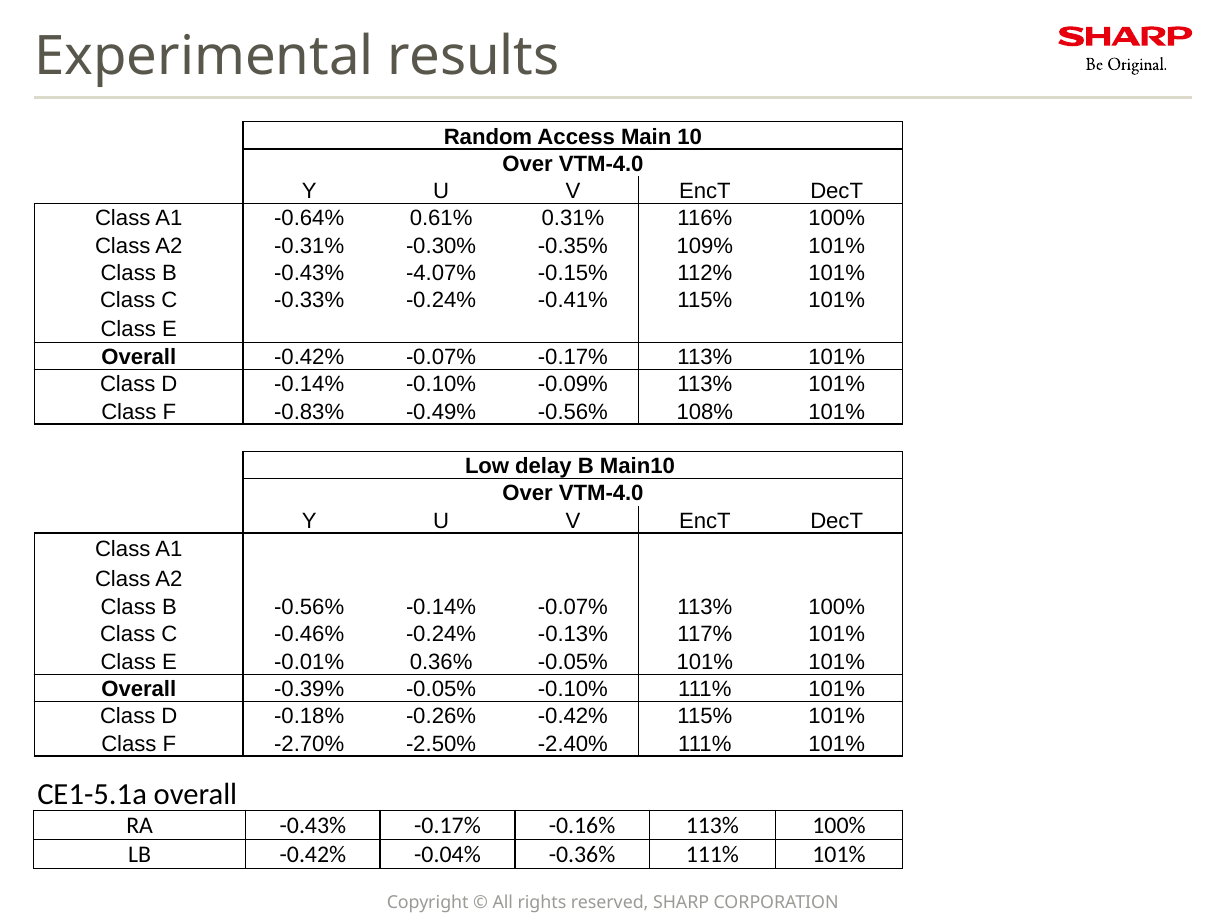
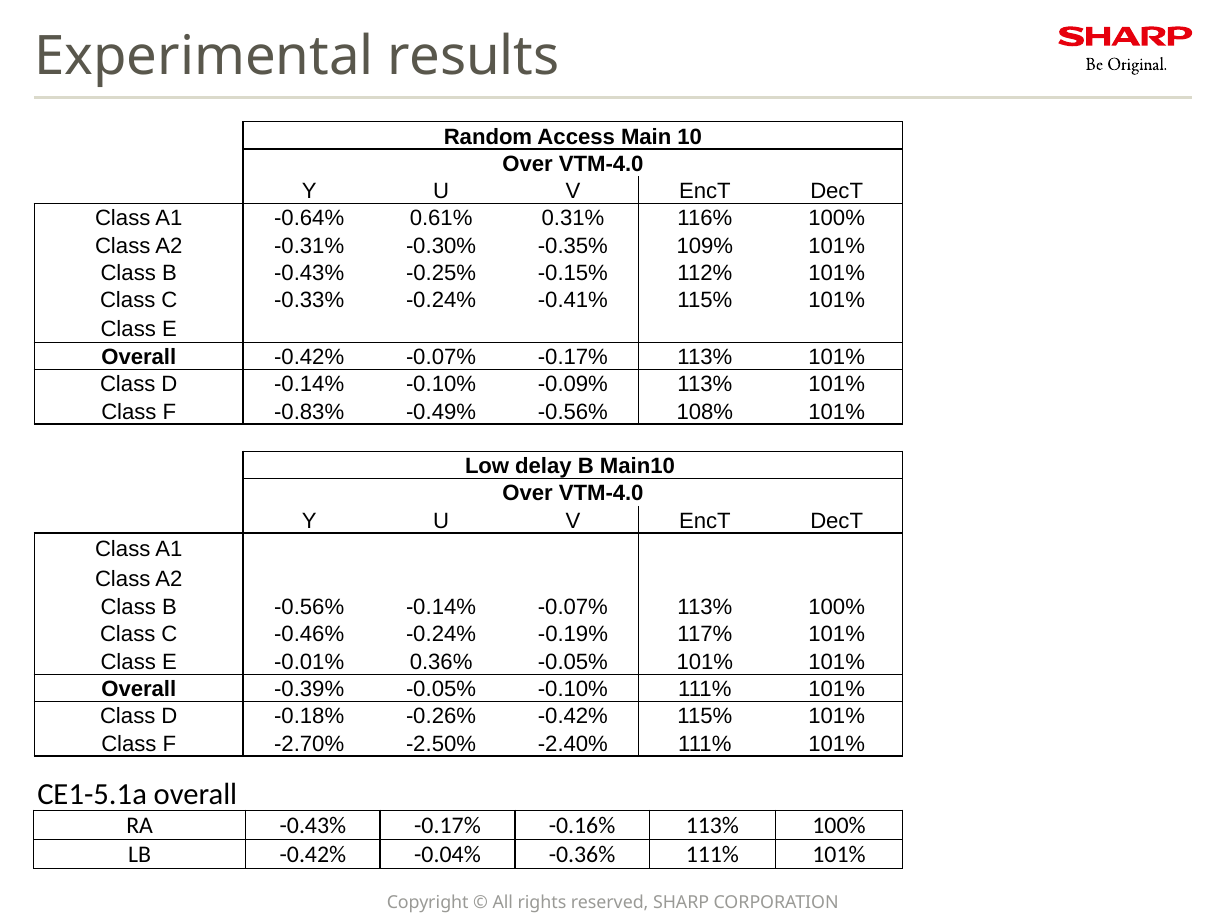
-4.07%: -4.07% -> -0.25%
-0.13%: -0.13% -> -0.19%
